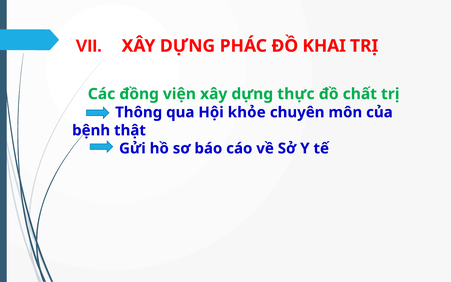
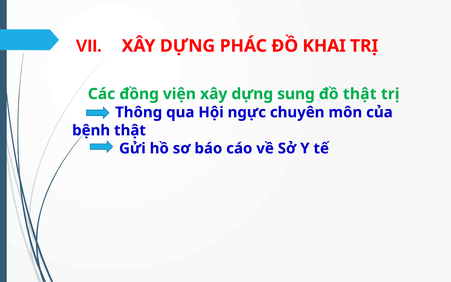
thực: thực -> sung
đồ chất: chất -> thật
khỏe: khỏe -> ngực
